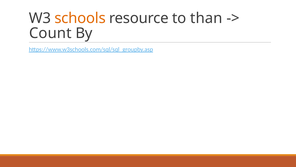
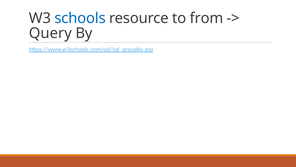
schools colour: orange -> blue
than: than -> from
Count: Count -> Query
